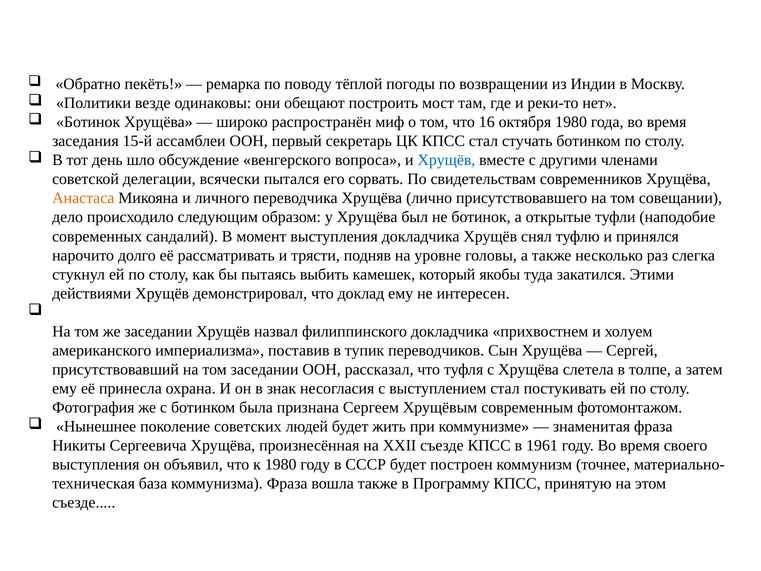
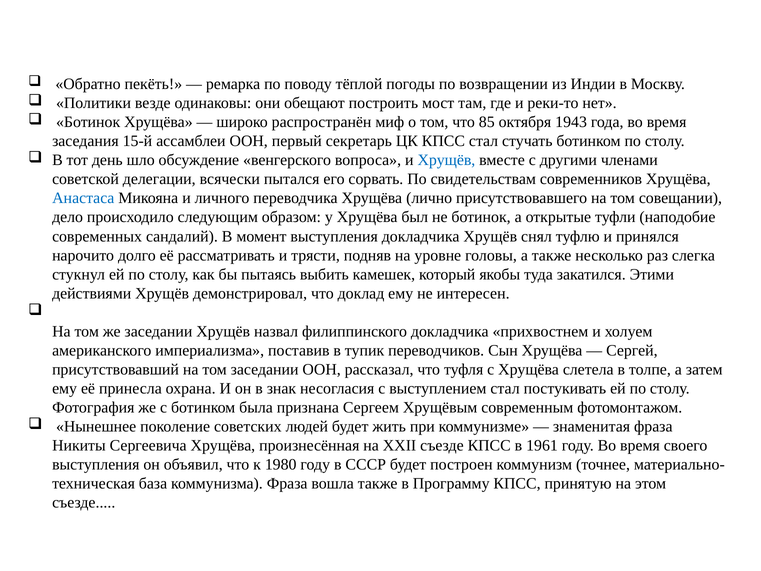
16: 16 -> 85
октября 1980: 1980 -> 1943
Анастаса colour: orange -> blue
